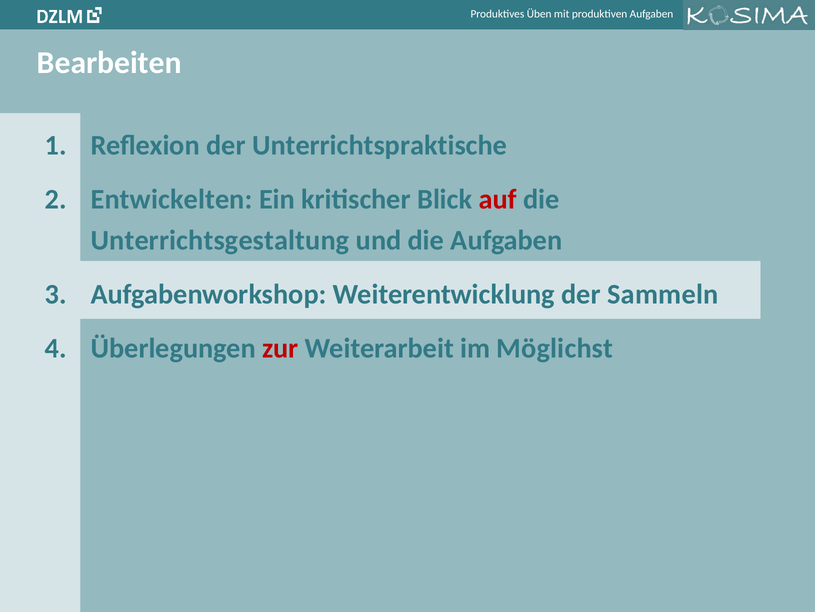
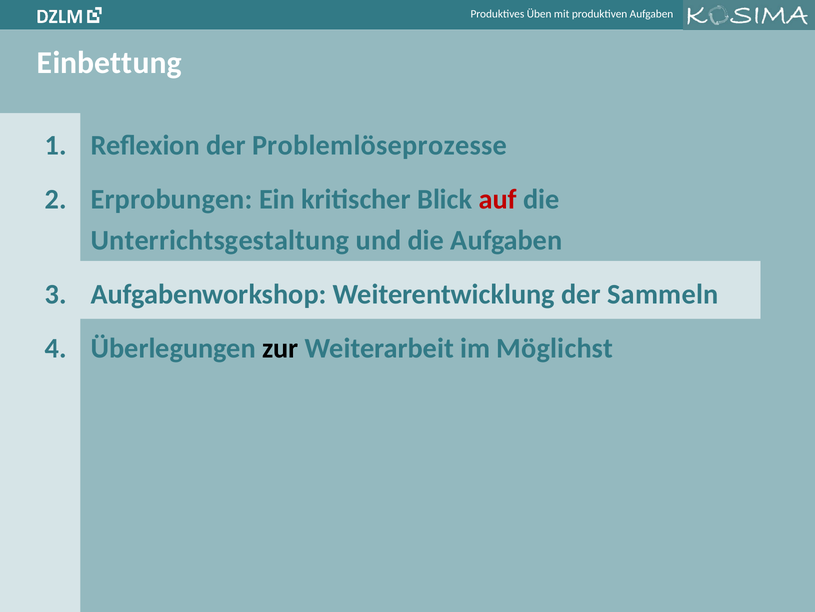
Bearbeiten: Bearbeiten -> Einbettung
Unterrichtspraktische: Unterrichtspraktische -> Problemlöseprozesse
Entwickelten: Entwickelten -> Erprobungen
zur colour: red -> black
